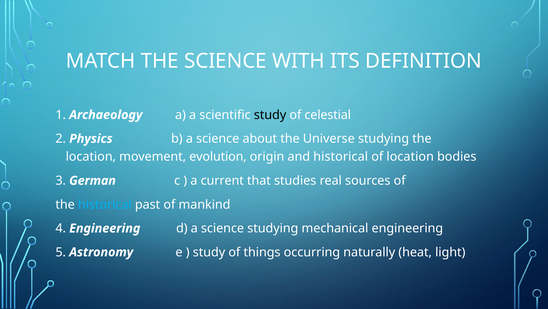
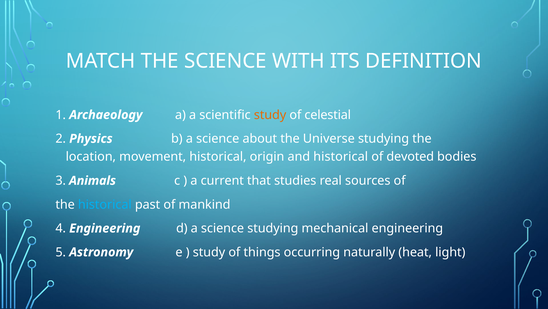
study at (270, 115) colour: black -> orange
movement evolution: evolution -> historical
of location: location -> devoted
German: German -> Animals
